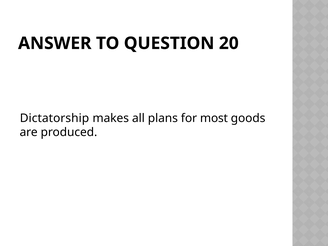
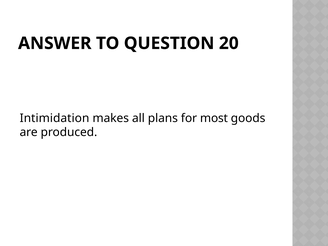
Dictatorship: Dictatorship -> Intimidation
